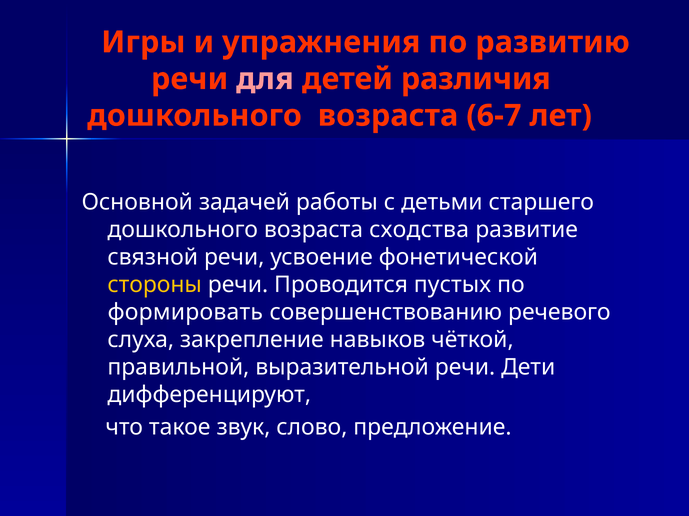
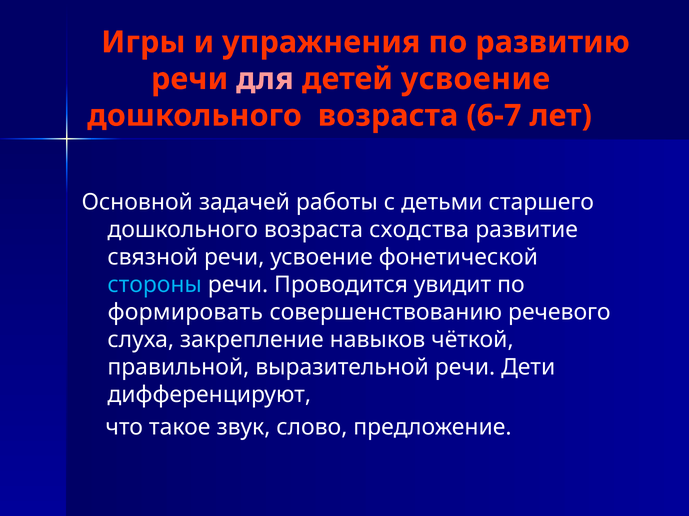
детей различия: различия -> усвоение
стороны colour: yellow -> light blue
пустых: пустых -> увидит
